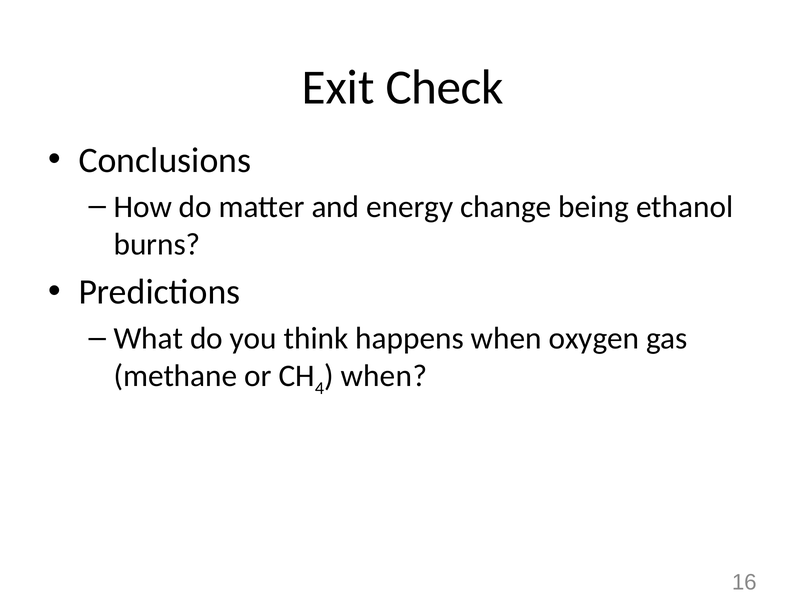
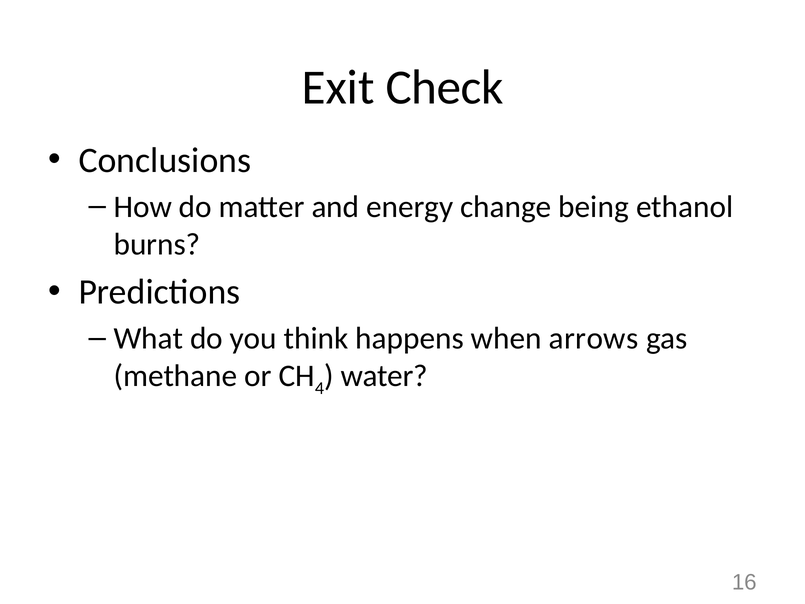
oxygen: oxygen -> arrows
when at (384, 376): when -> water
